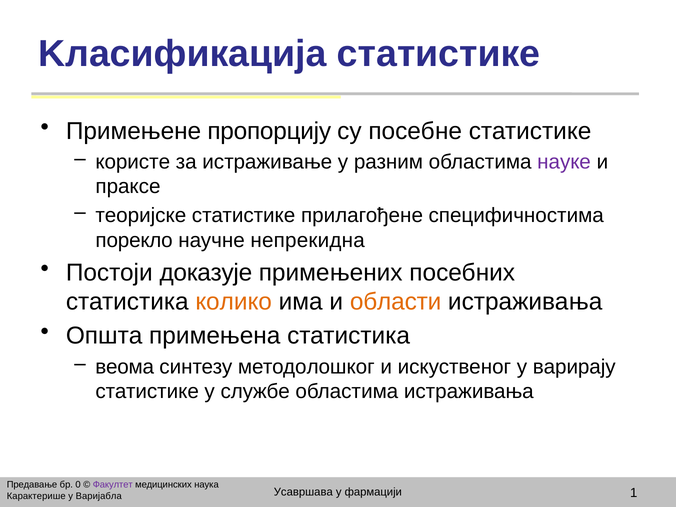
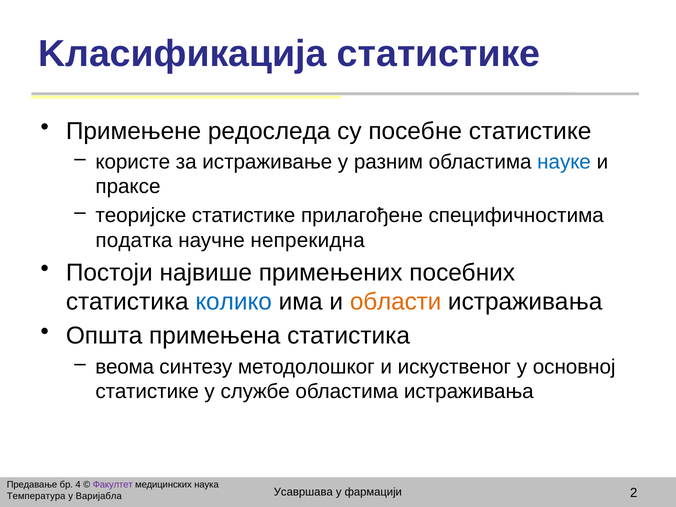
пропорцију: пропорцију -> редоследа
науке colour: purple -> blue
порекло: порекло -> податка
доказује: доказује -> највише
колико colour: orange -> blue
варирају: варирају -> основној
0: 0 -> 4
1: 1 -> 2
Карактерише: Карактерише -> Температура
